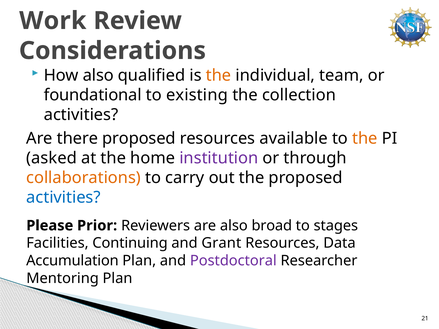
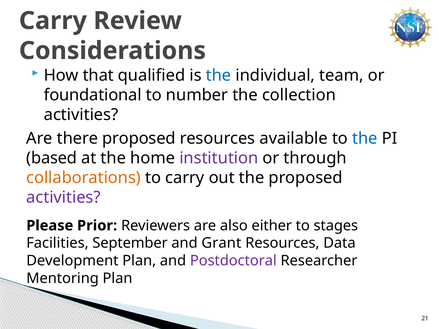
Work at (53, 21): Work -> Carry
How also: also -> that
the at (219, 75) colour: orange -> blue
existing: existing -> number
the at (365, 138) colour: orange -> blue
asked: asked -> based
activities at (63, 198) colour: blue -> purple
broad: broad -> either
Continuing: Continuing -> September
Accumulation: Accumulation -> Development
